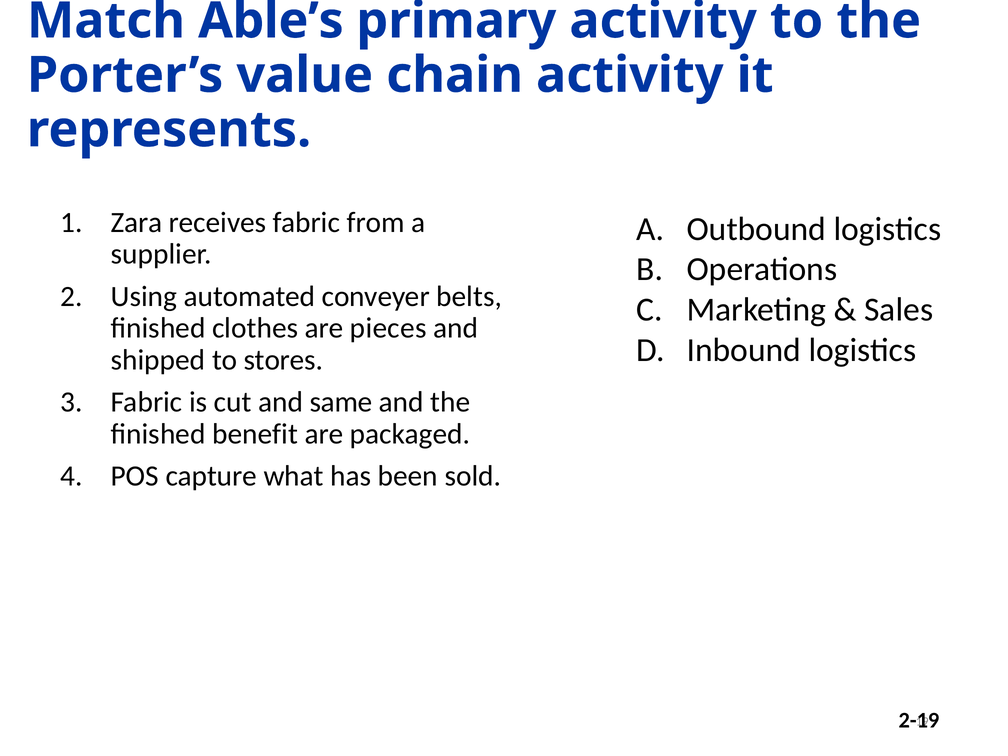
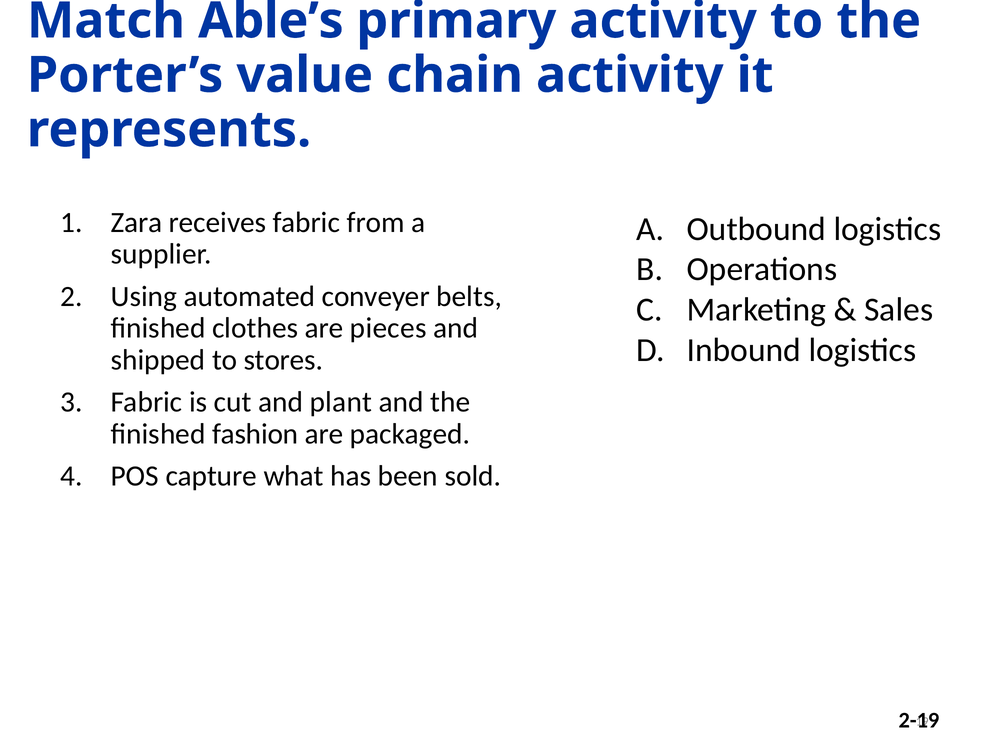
same: same -> plant
benefit: benefit -> fashion
